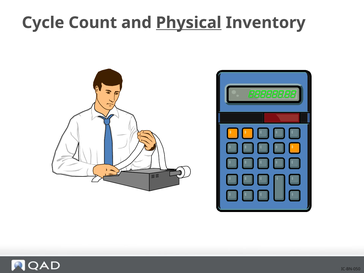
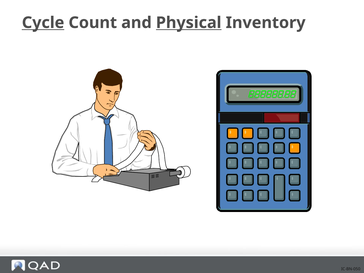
Cycle underline: none -> present
